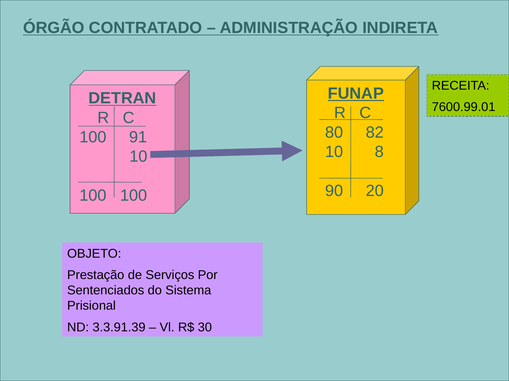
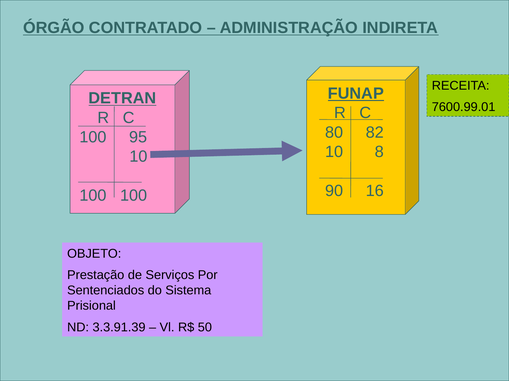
91: 91 -> 95
20: 20 -> 16
30: 30 -> 50
